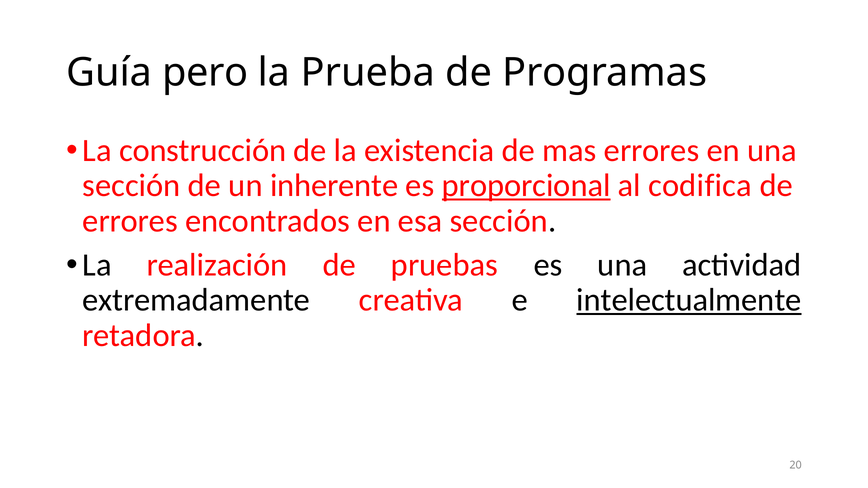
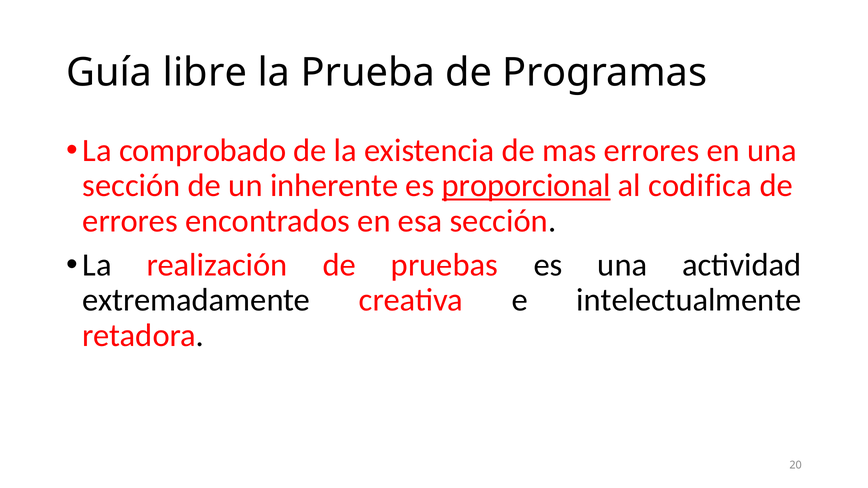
pero: pero -> libre
construcción: construcción -> comprobado
intelectualmente underline: present -> none
